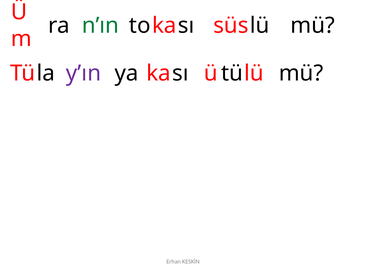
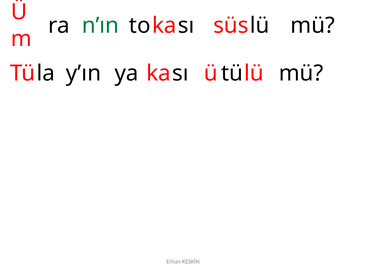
y’ın colour: purple -> black
